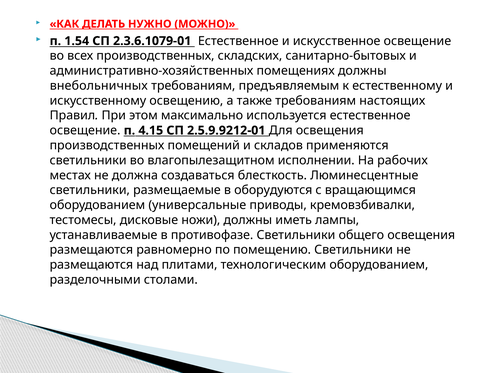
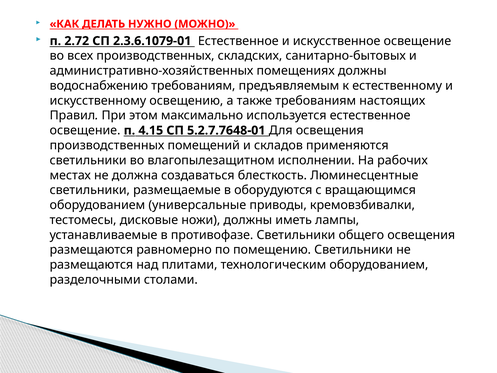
1.54: 1.54 -> 2.72
внебольничных: внебольничных -> водоснабжению
2.5.9.9212-01: 2.5.9.9212-01 -> 5.2.7.7648-01
